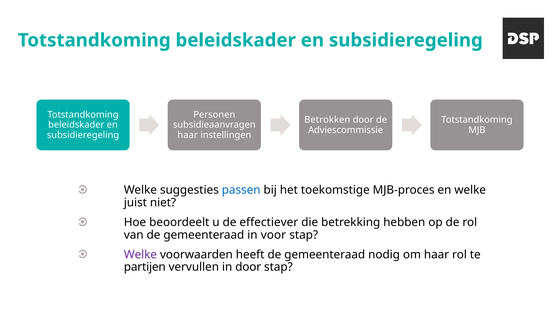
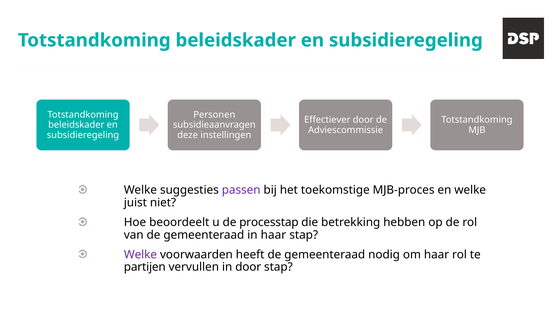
Betrokken: Betrokken -> Effectiever
haar at (188, 135): haar -> deze
passen colour: blue -> purple
effectiever: effectiever -> processtap
in voor: voor -> haar
